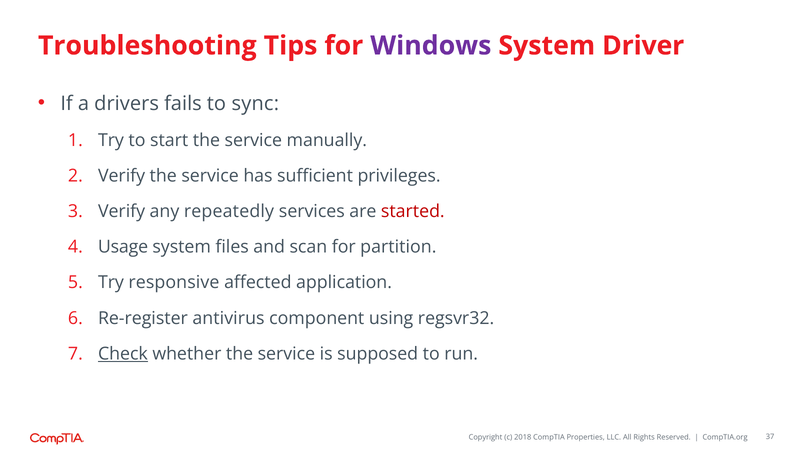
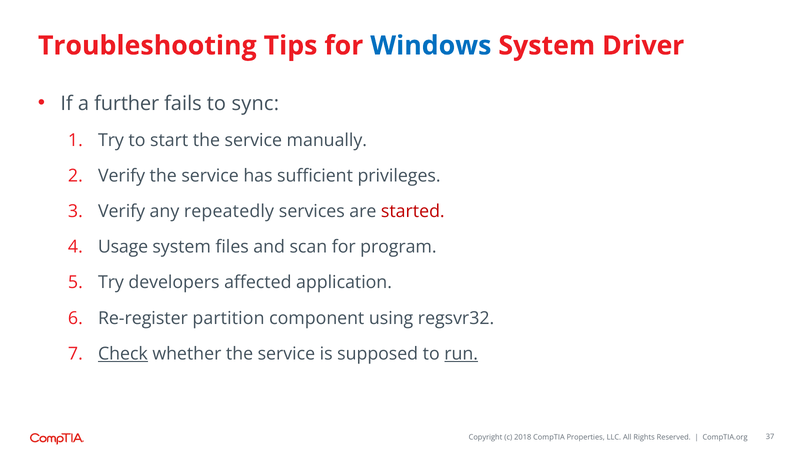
Windows colour: purple -> blue
drivers: drivers -> further
partition: partition -> program
responsive: responsive -> developers
antivirus: antivirus -> partition
run underline: none -> present
